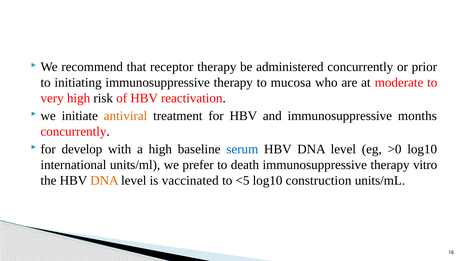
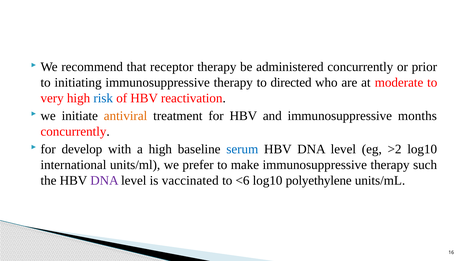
mucosa: mucosa -> directed
risk colour: black -> blue
>0: >0 -> >2
death: death -> make
vitro: vitro -> such
DNA at (104, 180) colour: orange -> purple
<5: <5 -> <6
construction: construction -> polyethylene
